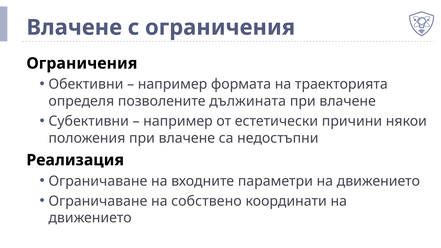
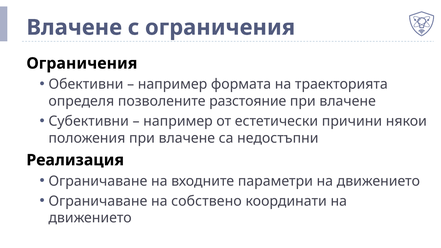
дължината: дължината -> разстояние
